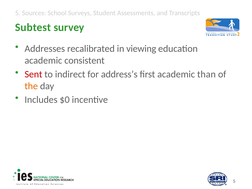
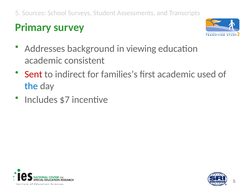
Subtest: Subtest -> Primary
recalibrated: recalibrated -> background
address’s: address’s -> families’s
than: than -> used
the colour: orange -> blue
$0: $0 -> $7
